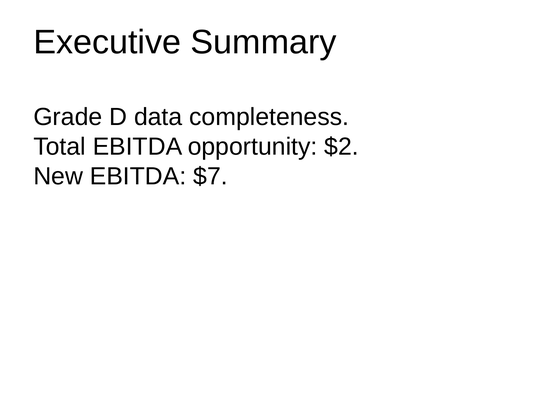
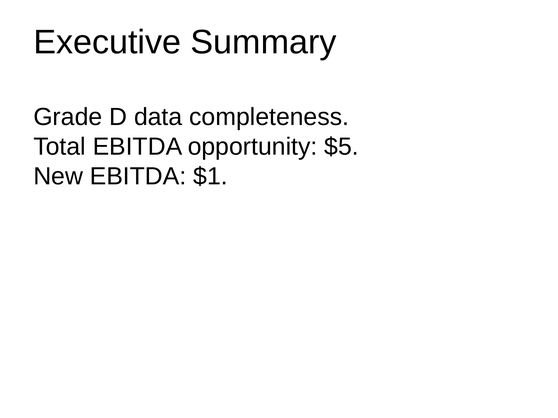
$2: $2 -> $5
$7: $7 -> $1
